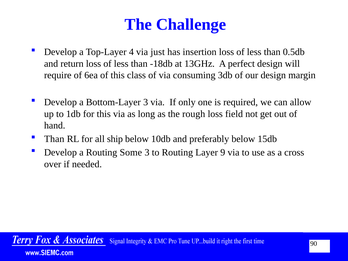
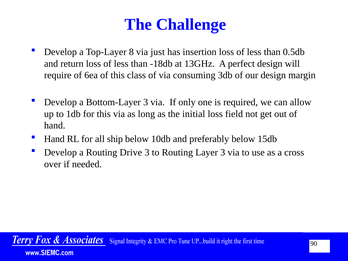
4: 4 -> 8
rough: rough -> initial
Than at (54, 139): Than -> Hand
Some: Some -> Drive
Layer 9: 9 -> 3
